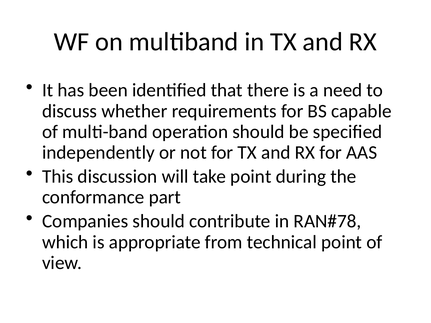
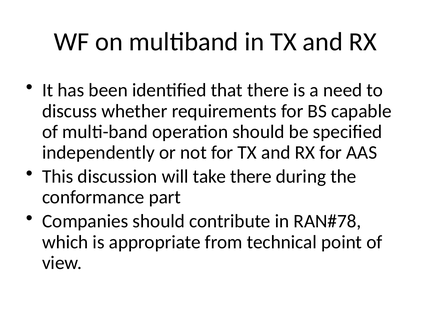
take point: point -> there
